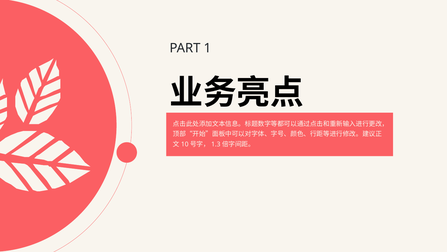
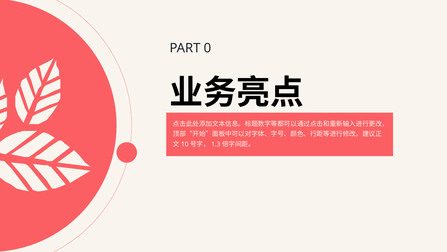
1: 1 -> 0
